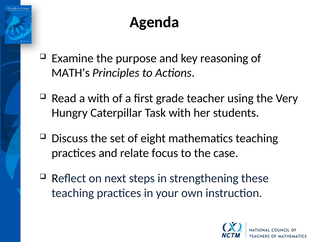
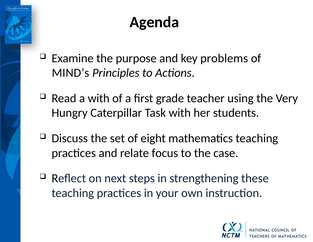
reasoning: reasoning -> problems
MATH’s: MATH’s -> MIND’s
